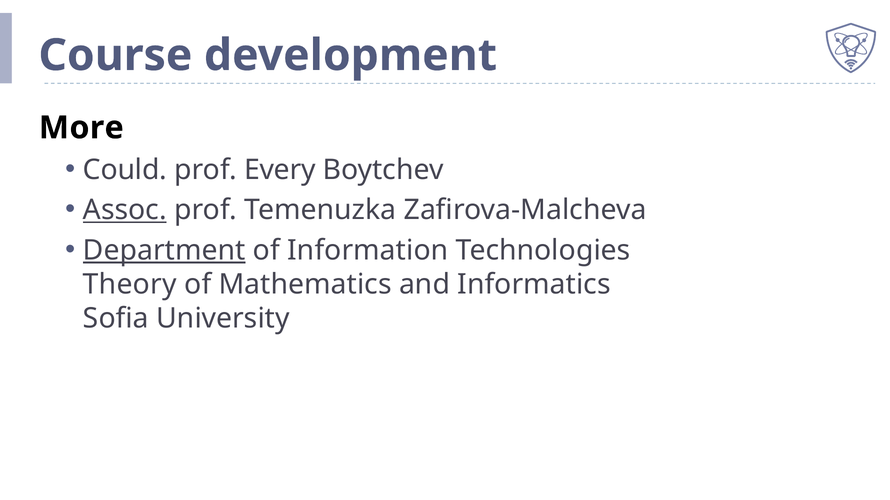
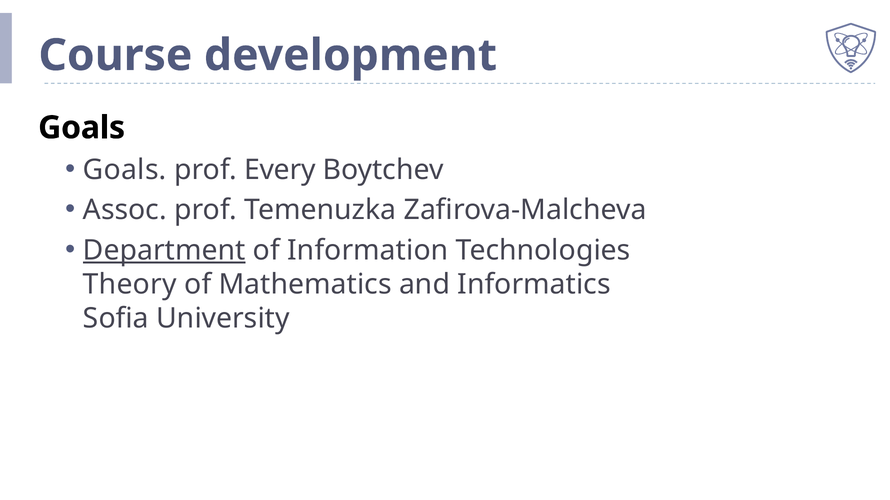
More at (81, 128): More -> Goals
Could at (125, 170): Could -> Goals
Assoc underline: present -> none
